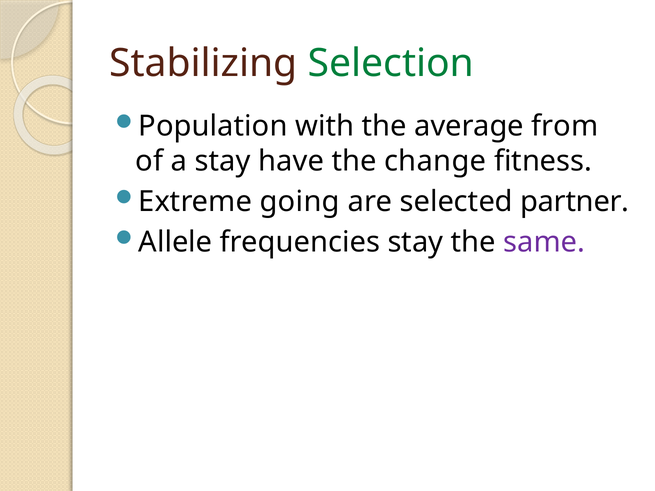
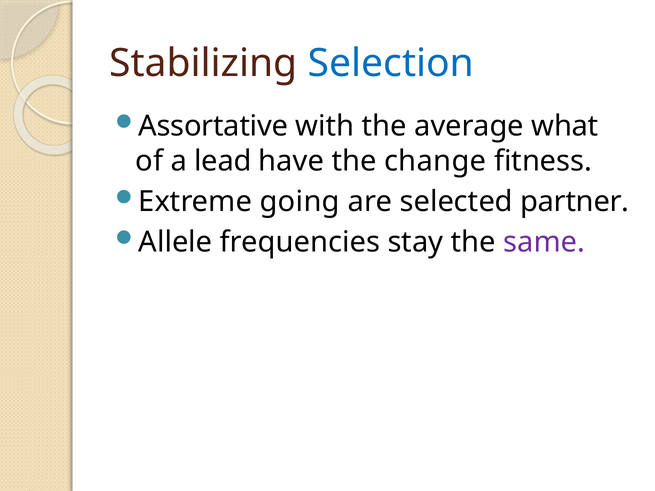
Selection colour: green -> blue
Population: Population -> Assortative
from: from -> what
a stay: stay -> lead
